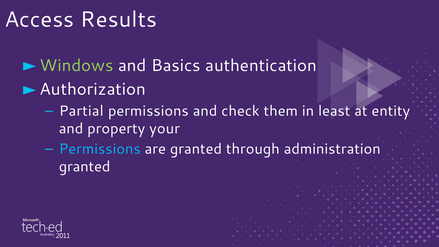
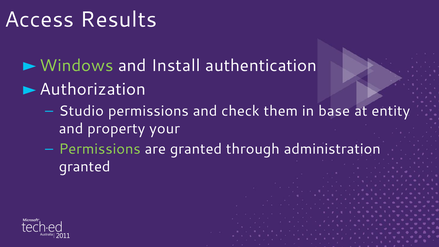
Basics: Basics -> Install
Partial: Partial -> Studio
least: least -> base
Permissions at (100, 149) colour: light blue -> light green
